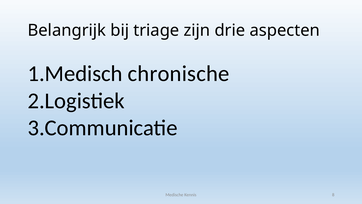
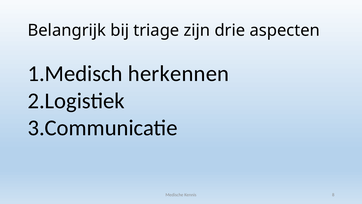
chronische: chronische -> herkennen
